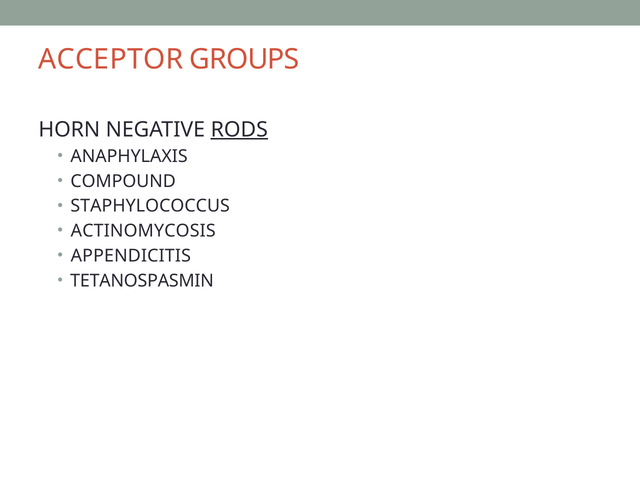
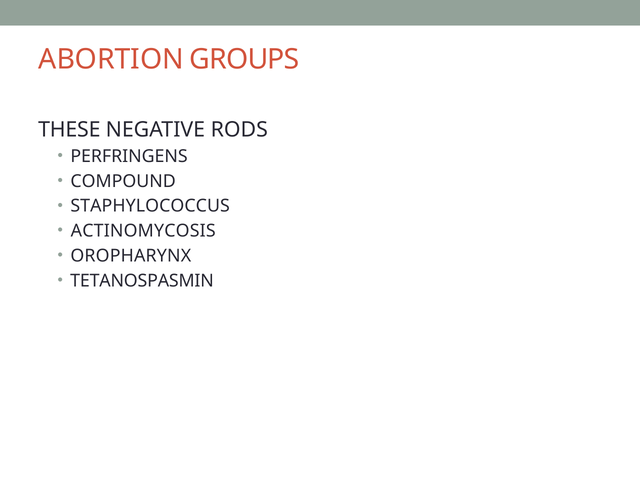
ACCEPTOR: ACCEPTOR -> ABORTION
HORN: HORN -> THESE
RODS underline: present -> none
ANAPHYLAXIS: ANAPHYLAXIS -> PERFRINGENS
APPENDICITIS: APPENDICITIS -> OROPHARYNX
